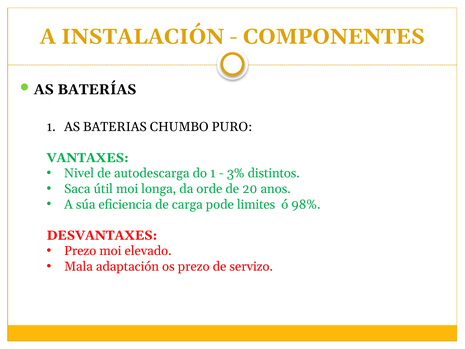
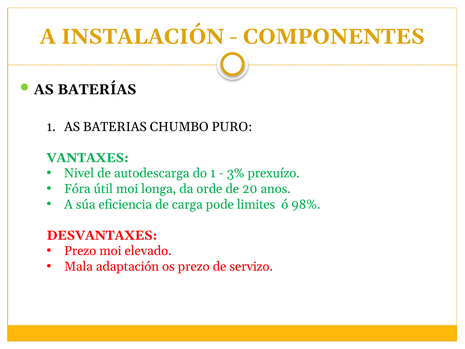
distintos: distintos -> prexuízo
Saca: Saca -> Fóra
